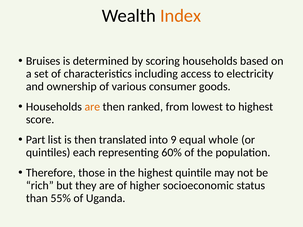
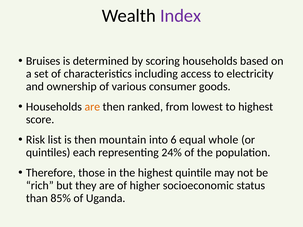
Index colour: orange -> purple
Part: Part -> Risk
translated: translated -> mountain
9: 9 -> 6
60%: 60% -> 24%
55%: 55% -> 85%
